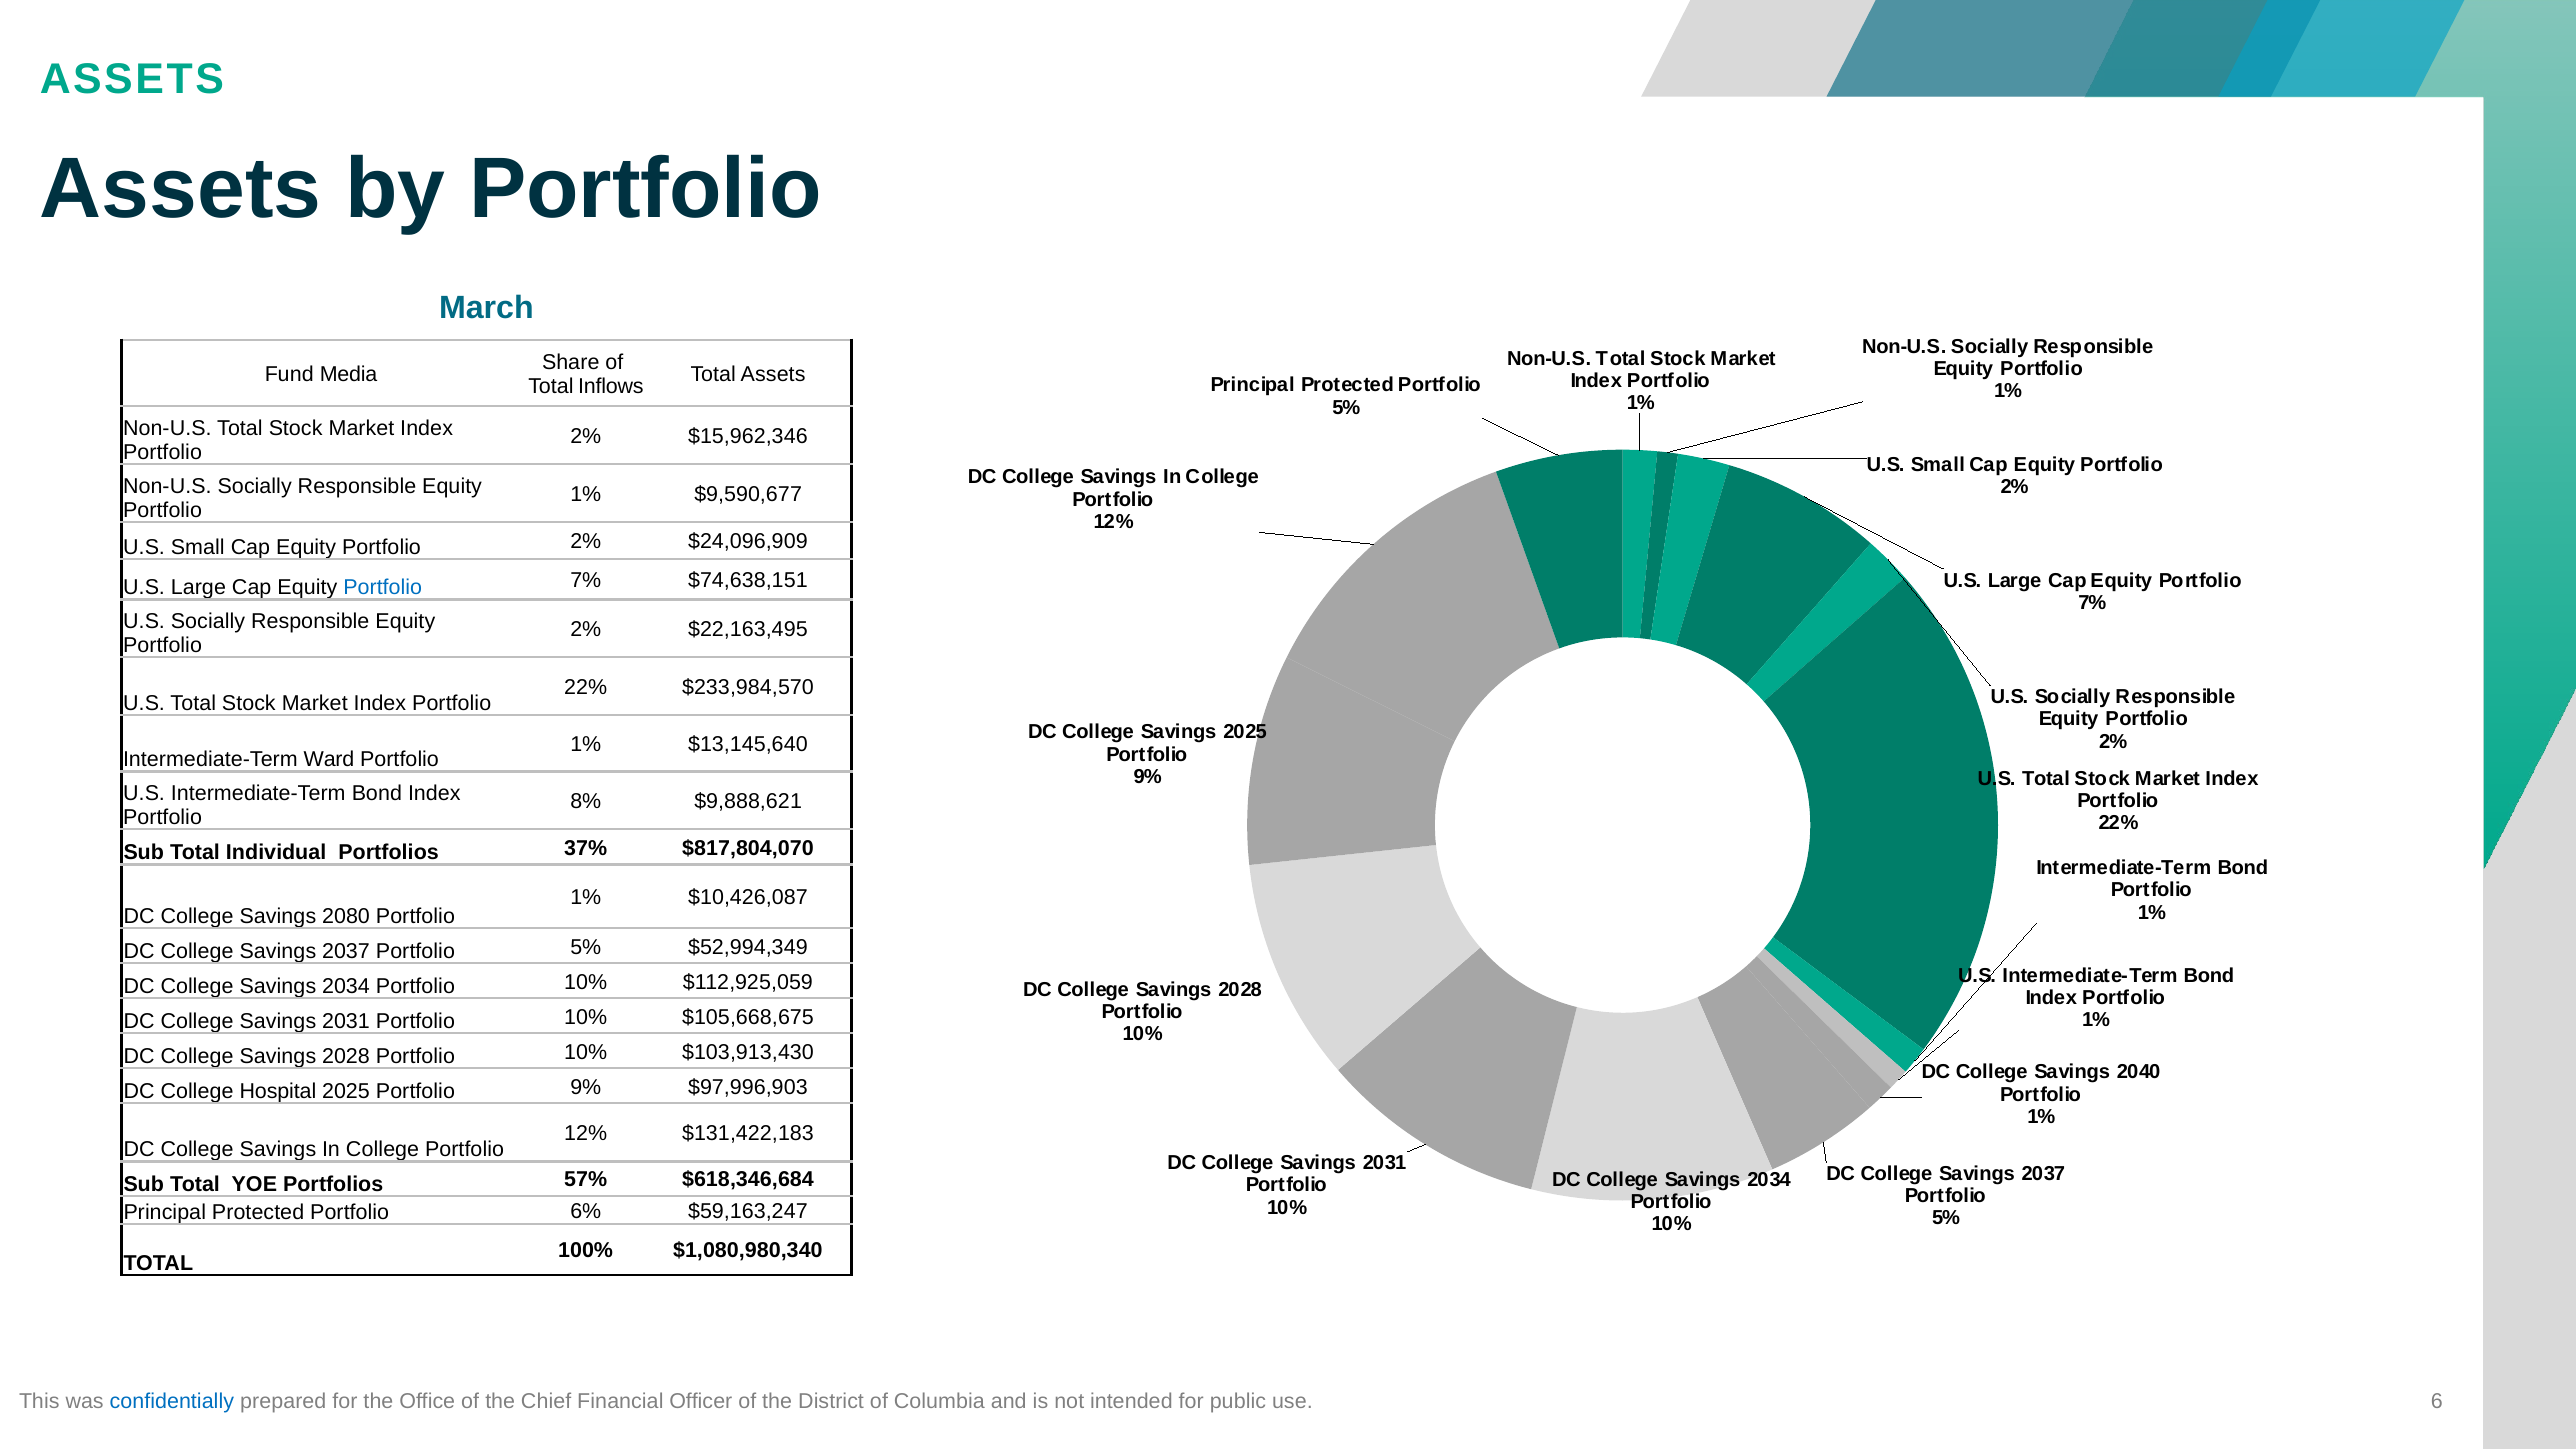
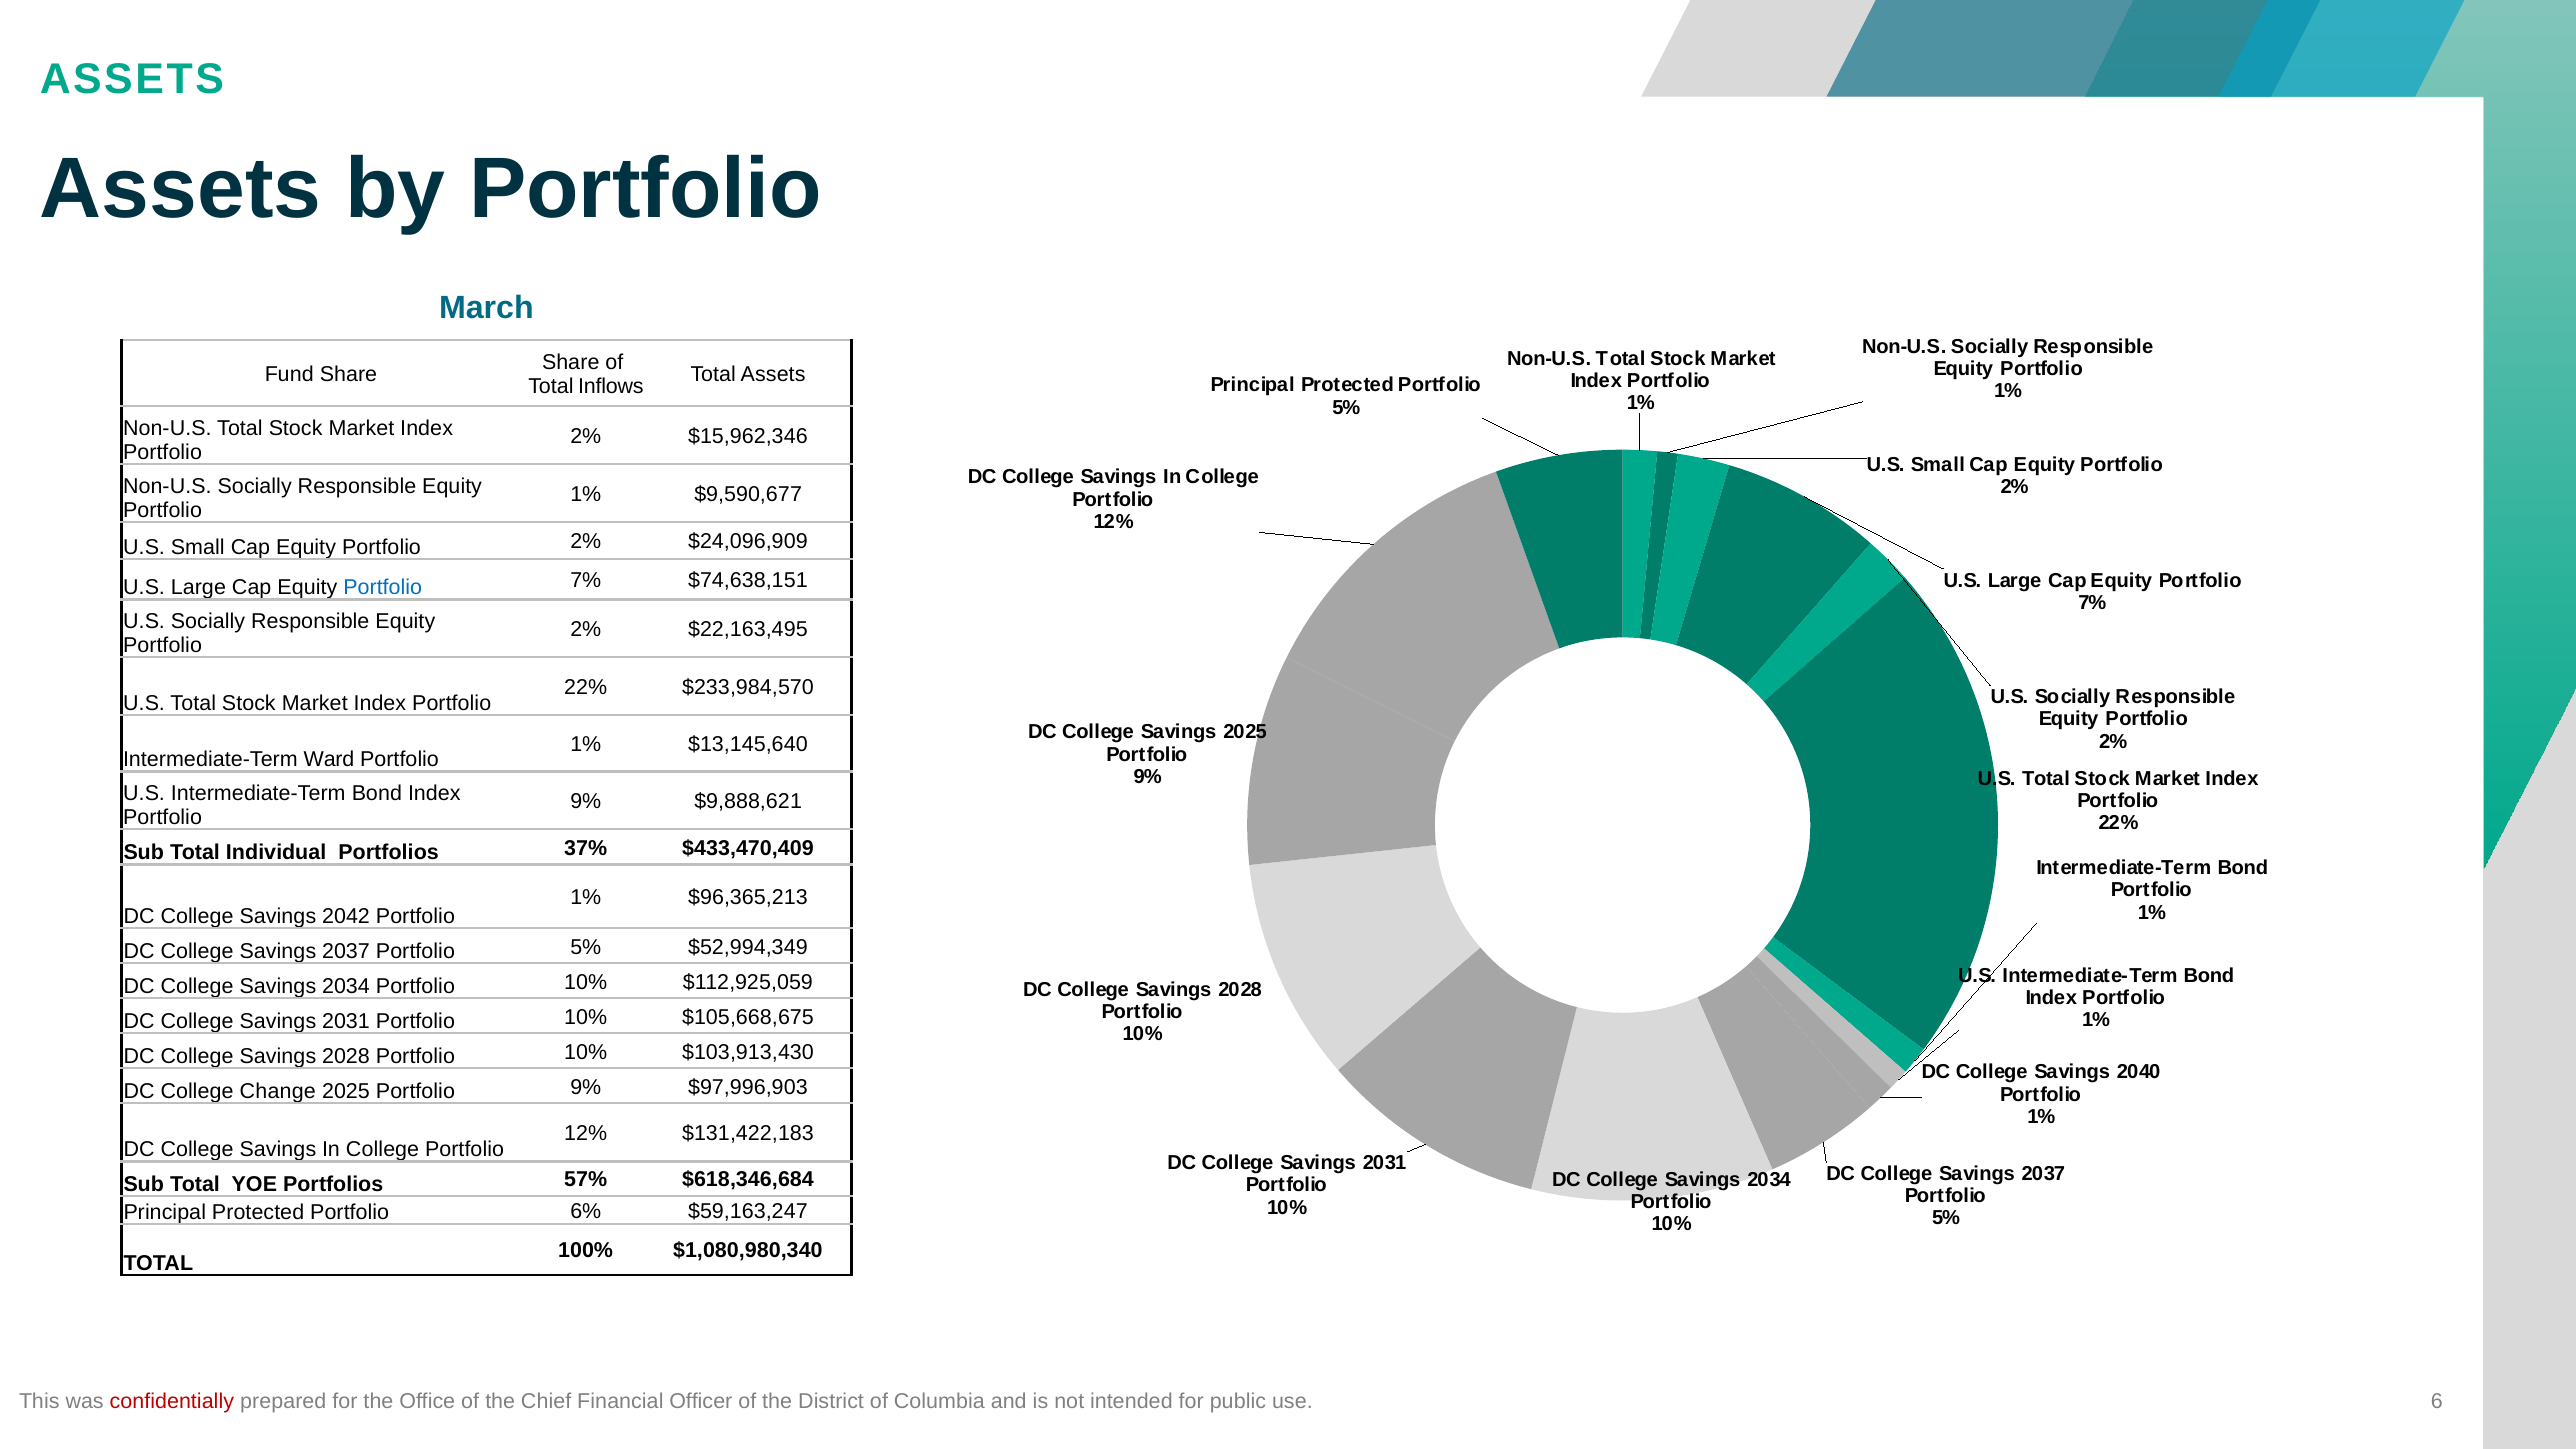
Fund Media: Media -> Share
8% at (586, 802): 8% -> 9%
$817,804,070: $817,804,070 -> $433,470,409
$10,426,087: $10,426,087 -> $96,365,213
2080: 2080 -> 2042
Hospital: Hospital -> Change
confidentially colour: blue -> red
